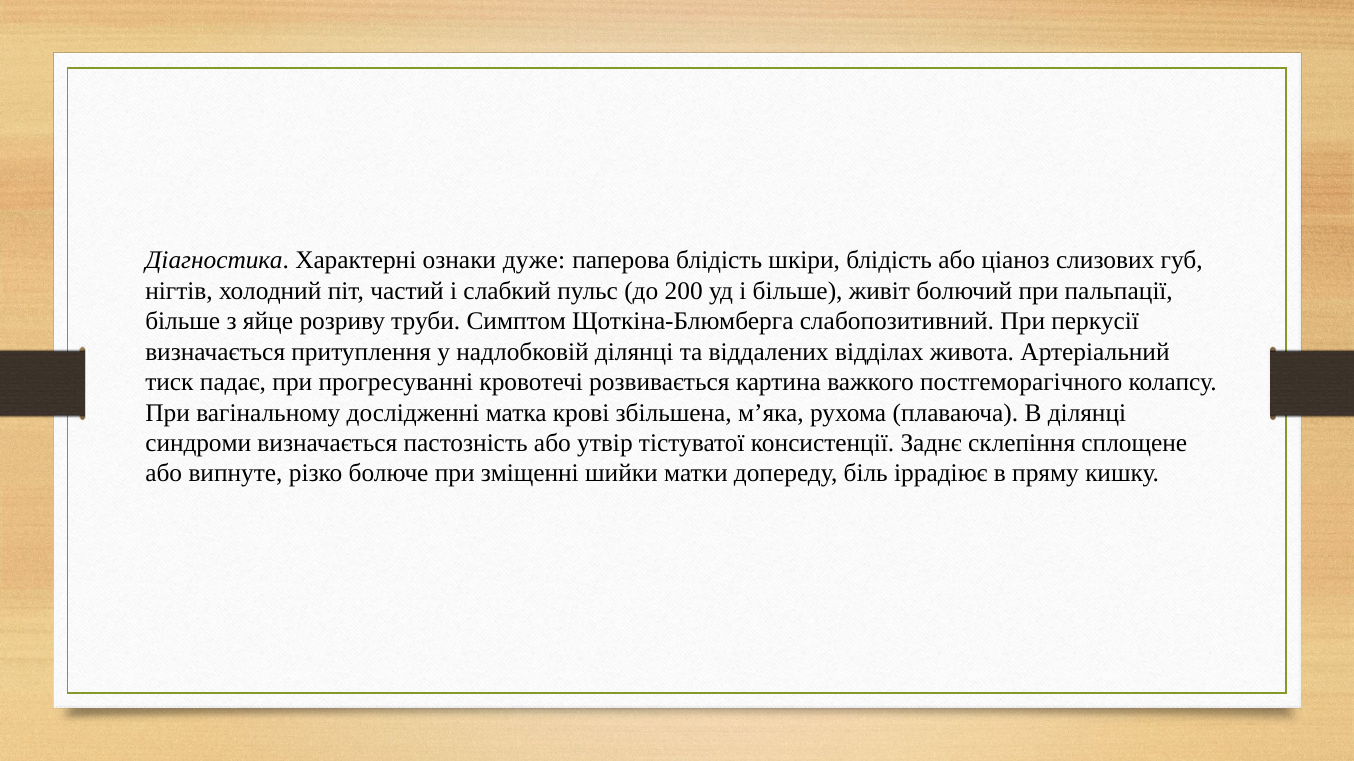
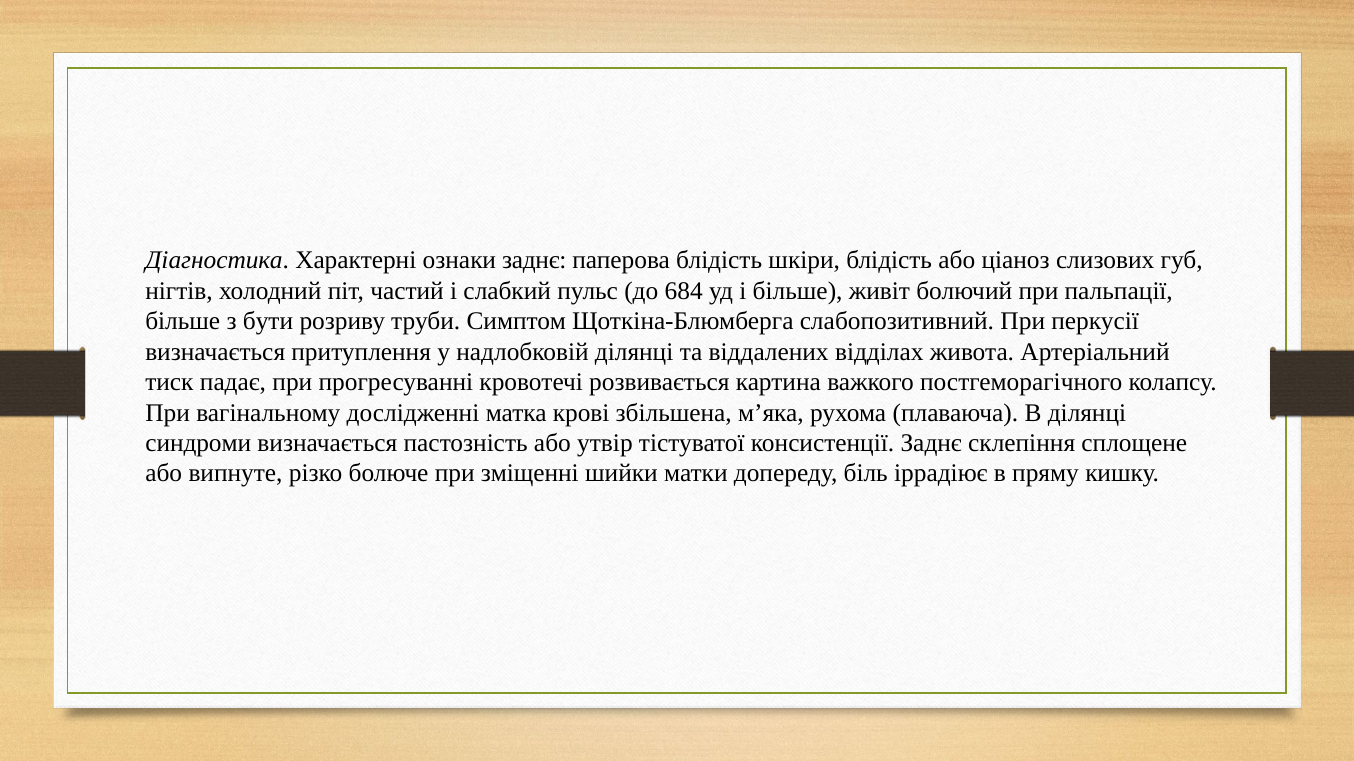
ознаки дуже: дуже -> заднє
200: 200 -> 684
яйце: яйце -> бути
